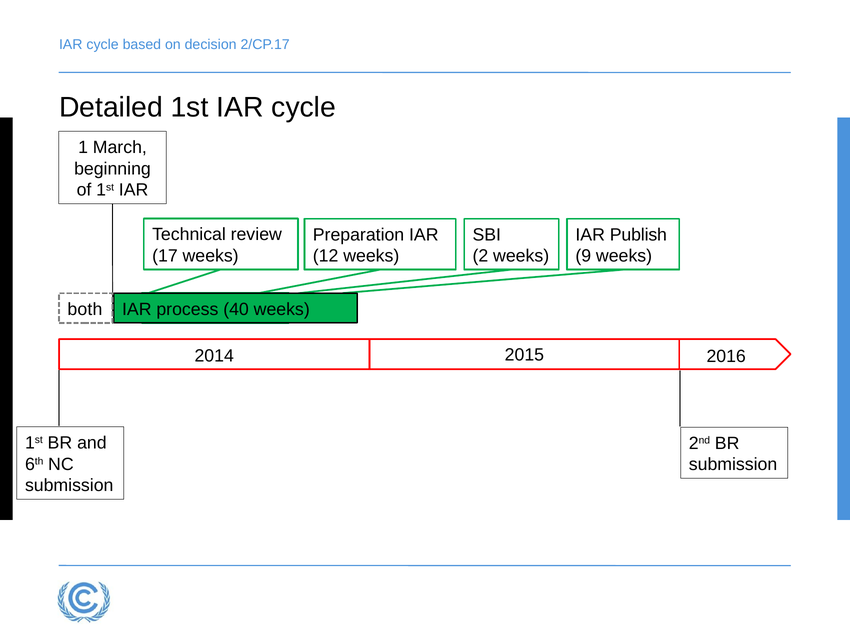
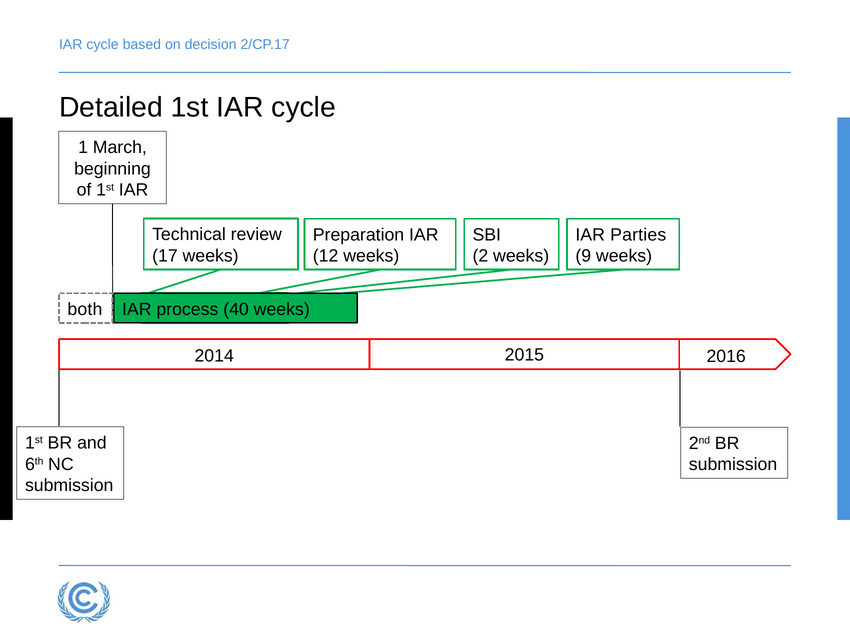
Publish: Publish -> Parties
